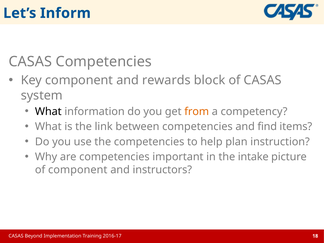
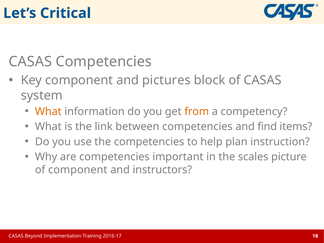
Inform: Inform -> Critical
rewards: rewards -> pictures
What at (48, 111) colour: black -> orange
intake: intake -> scales
